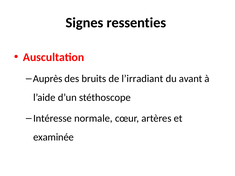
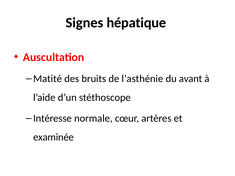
ressenties: ressenties -> hépatique
Auprès: Auprès -> Matité
l’irradiant: l’irradiant -> l’asthénie
